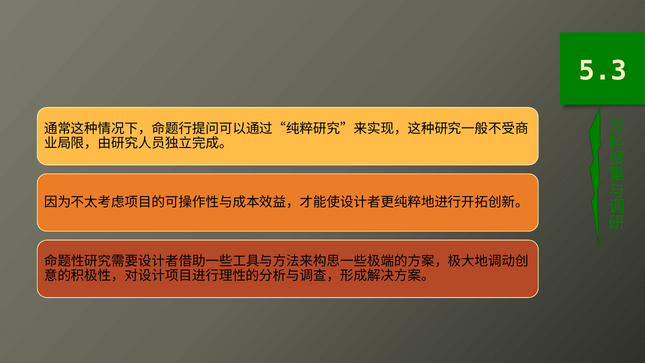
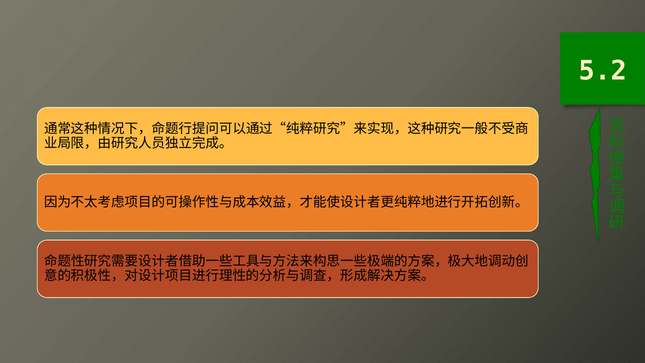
5.3: 5.3 -> 5.2
